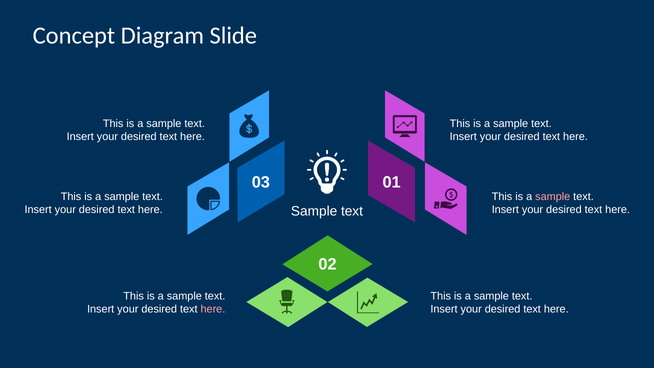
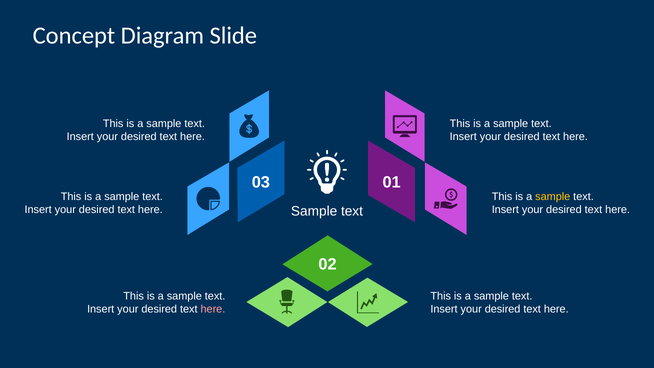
sample at (553, 197) colour: pink -> yellow
